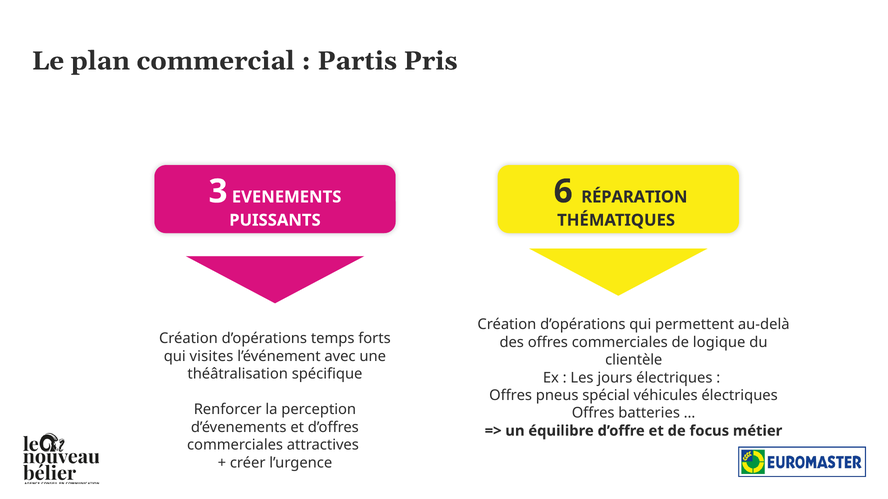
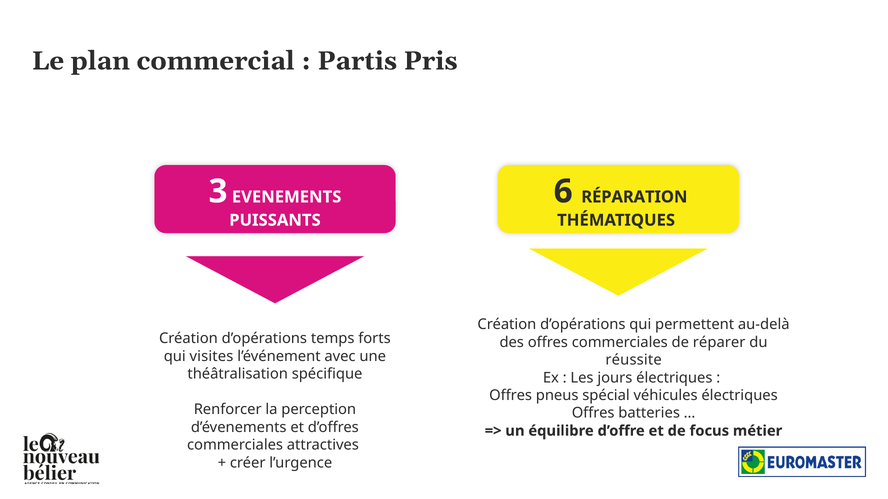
logique: logique -> réparer
clientèle: clientèle -> réussite
